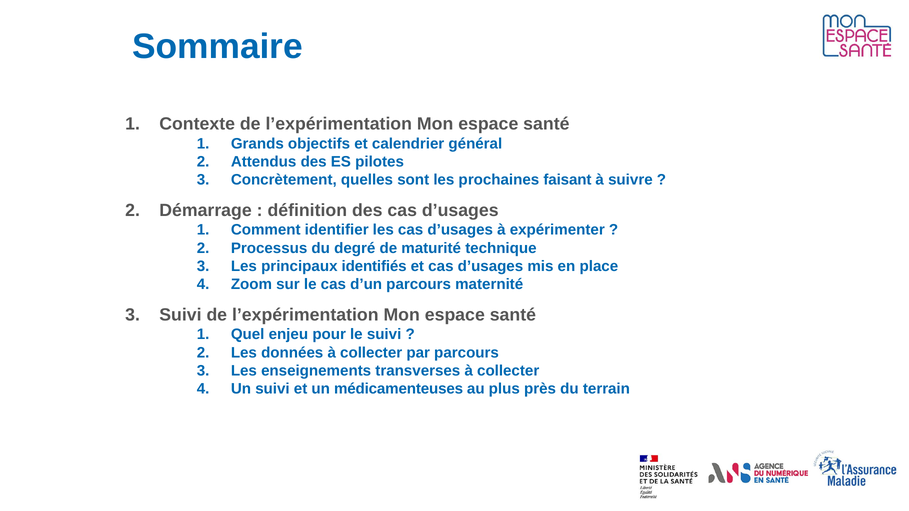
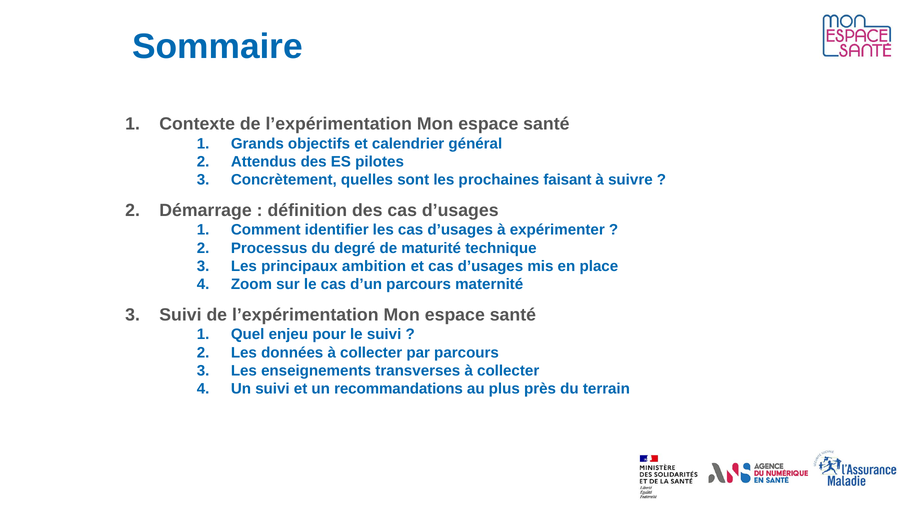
identifiés: identifiés -> ambition
médicamenteuses: médicamenteuses -> recommandations
